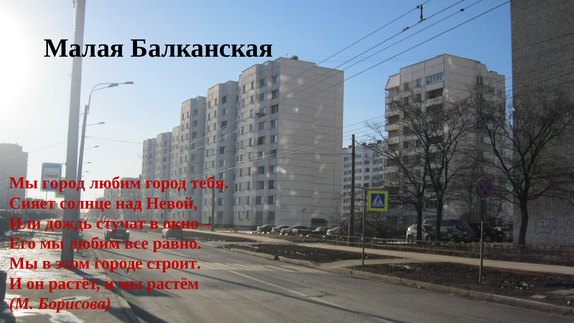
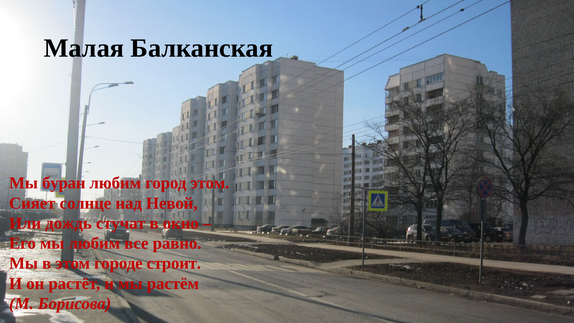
Мы город: город -> буран
город тебя: тебя -> этом
